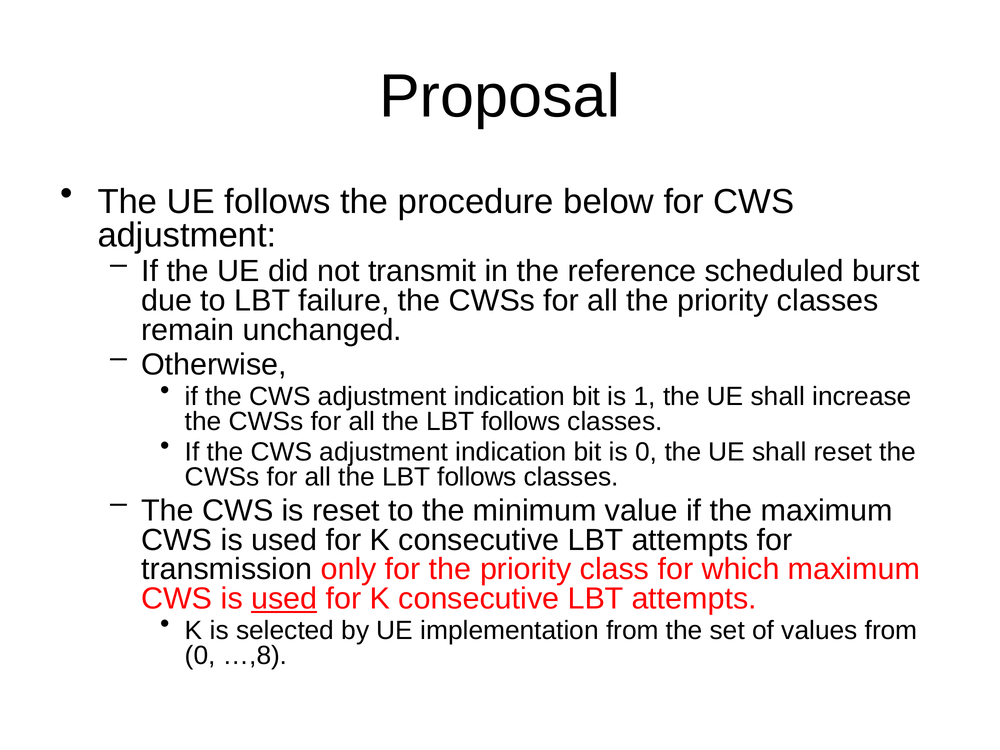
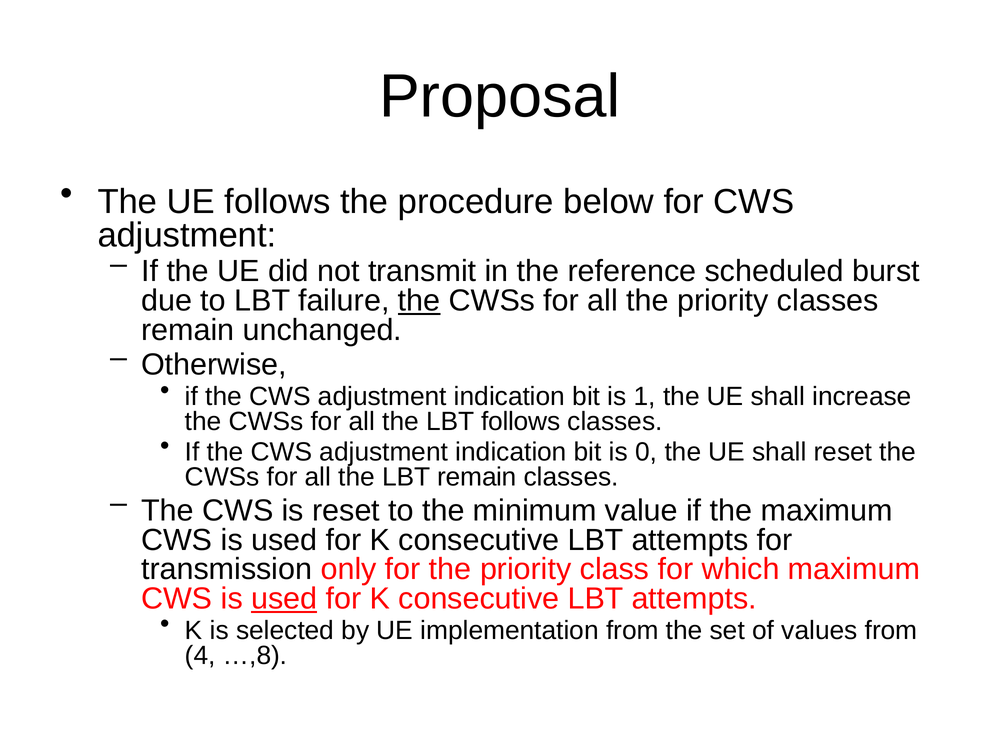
the at (419, 301) underline: none -> present
follows at (477, 477): follows -> remain
0 at (200, 656): 0 -> 4
